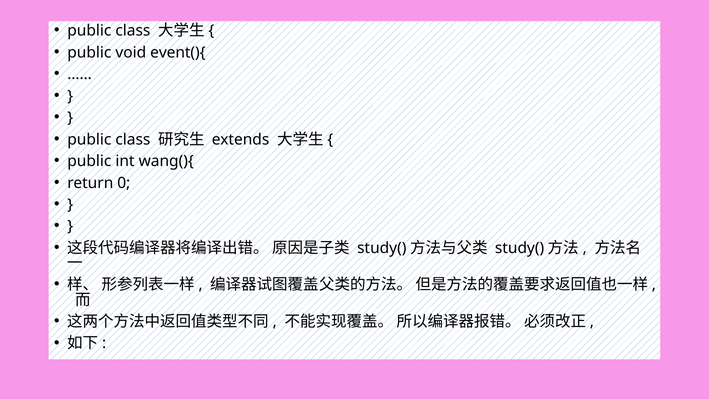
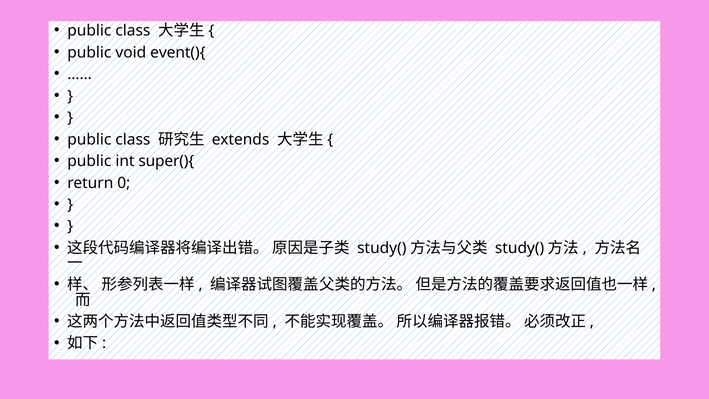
wang(){: wang(){ -> super(){
